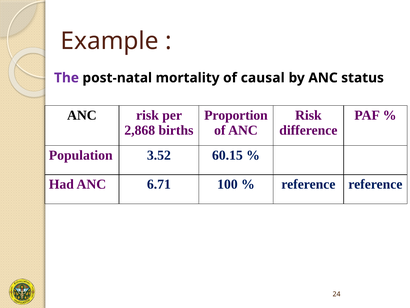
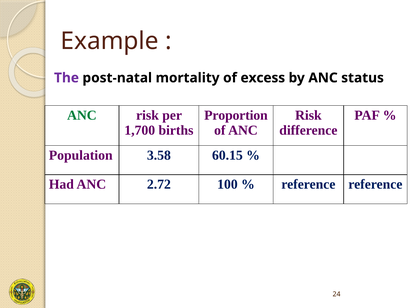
causal: causal -> excess
ANC at (82, 115) colour: black -> green
2,868: 2,868 -> 1,700
3.52: 3.52 -> 3.58
6.71: 6.71 -> 2.72
